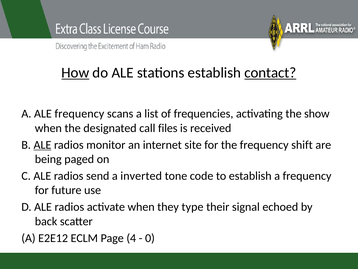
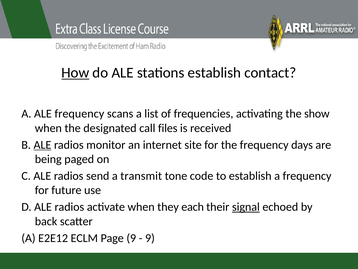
contact underline: present -> none
shift: shift -> days
inverted: inverted -> transmit
type: type -> each
signal underline: none -> present
Page 4: 4 -> 9
0 at (150, 238): 0 -> 9
